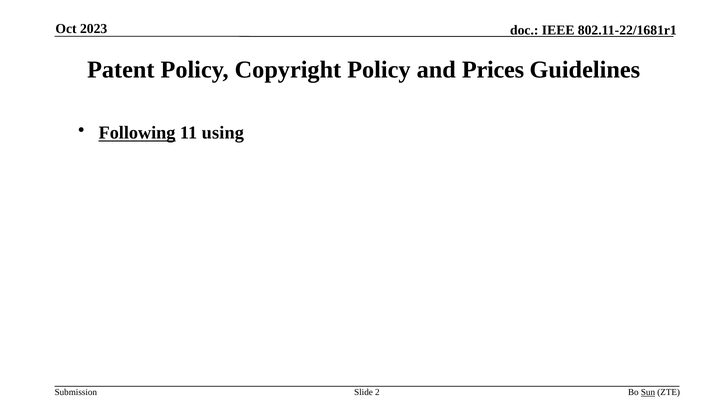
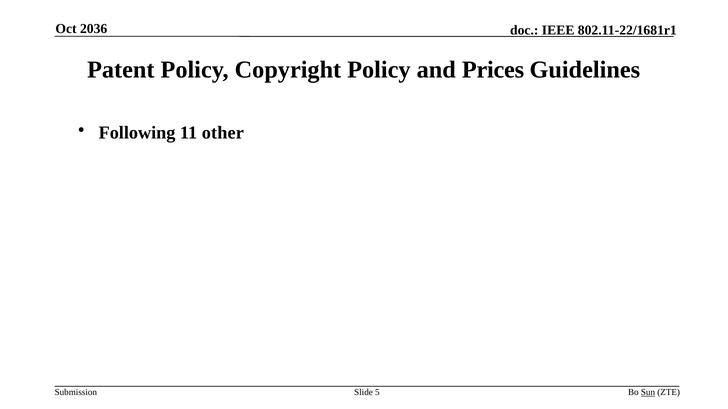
2023: 2023 -> 2036
Following underline: present -> none
using: using -> other
2: 2 -> 5
